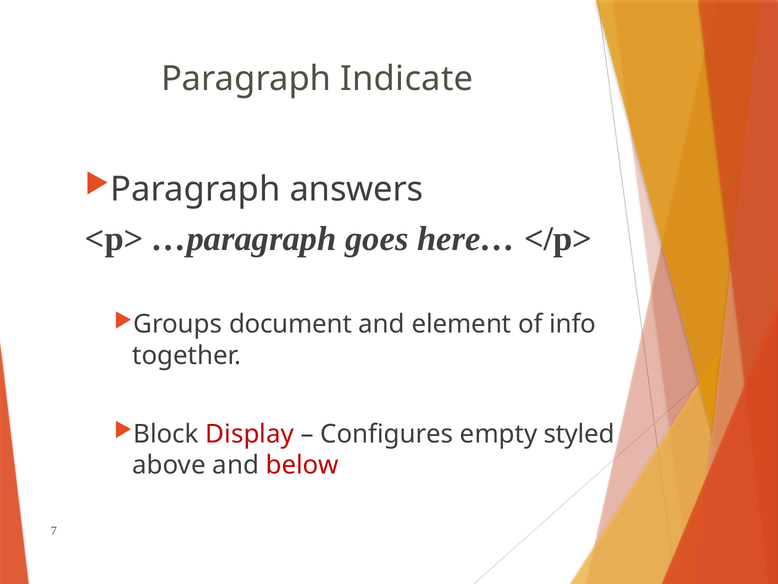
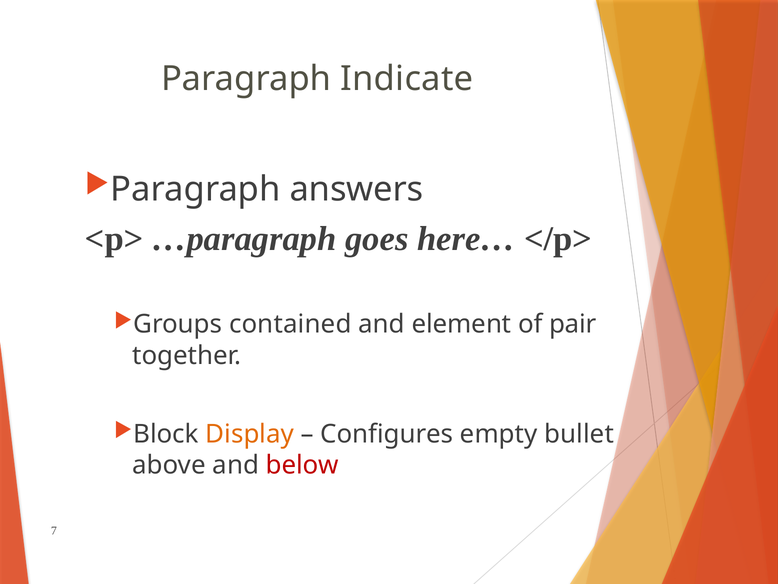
document: document -> contained
info: info -> pair
Display colour: red -> orange
styled: styled -> bullet
